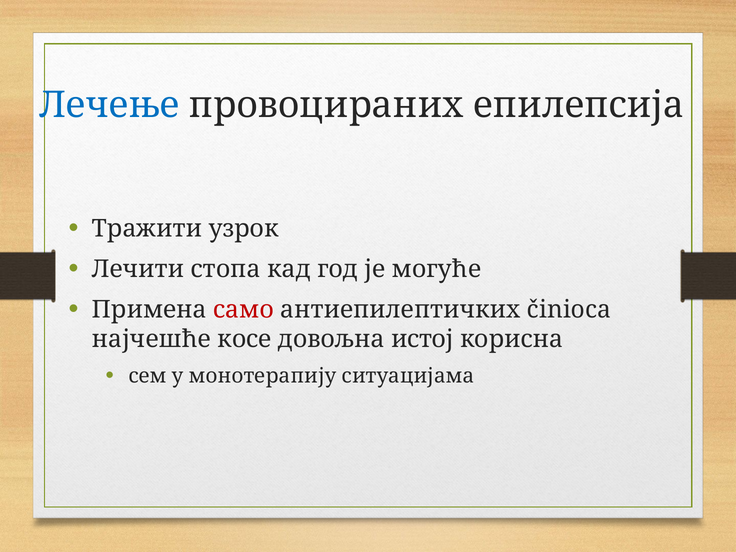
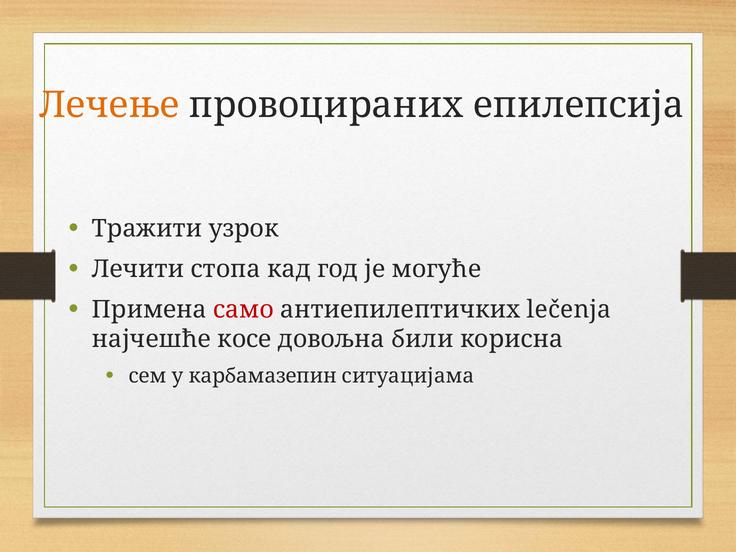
Лечење colour: blue -> orange
činioca: činioca -> lečenja
истој: истој -> били
монотерапију: монотерапију -> карбамазепин
